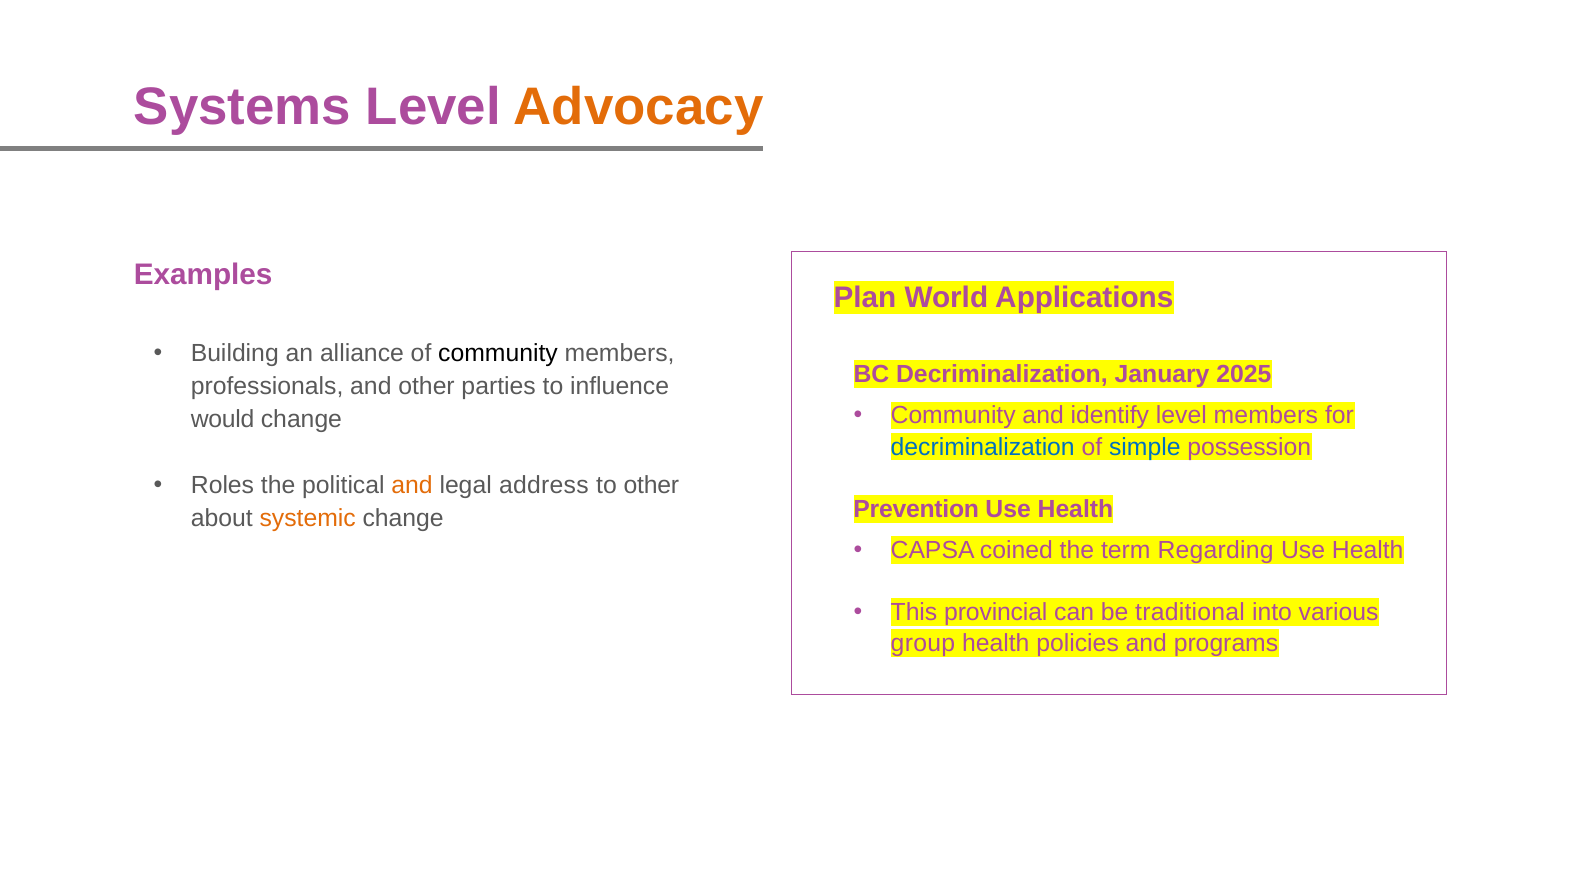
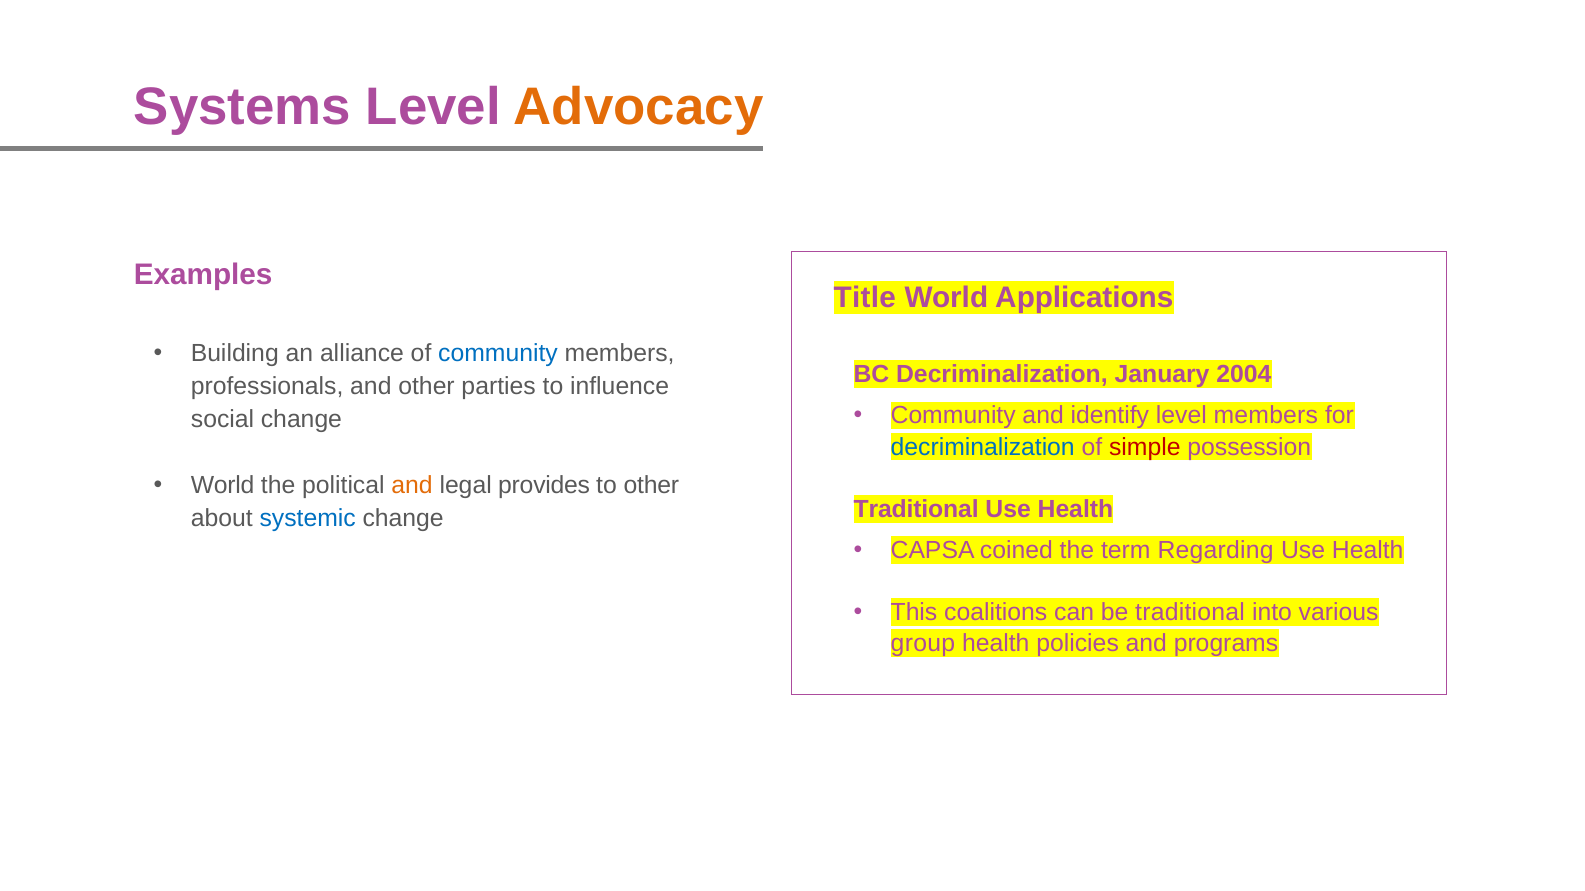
Plan: Plan -> Title
community at (498, 354) colour: black -> blue
2025: 2025 -> 2004
would: would -> social
simple colour: blue -> red
Roles at (223, 486): Roles -> World
address: address -> provides
Prevention at (916, 510): Prevention -> Traditional
systemic colour: orange -> blue
provincial: provincial -> coalitions
